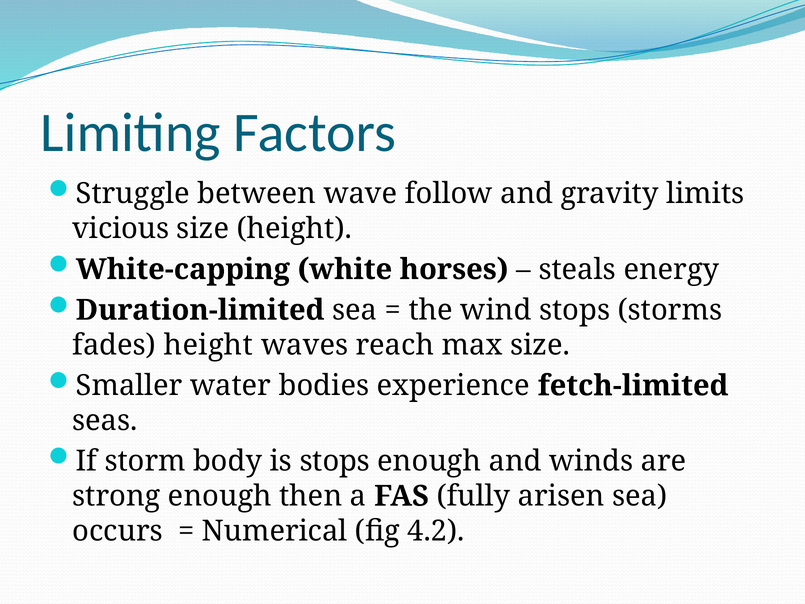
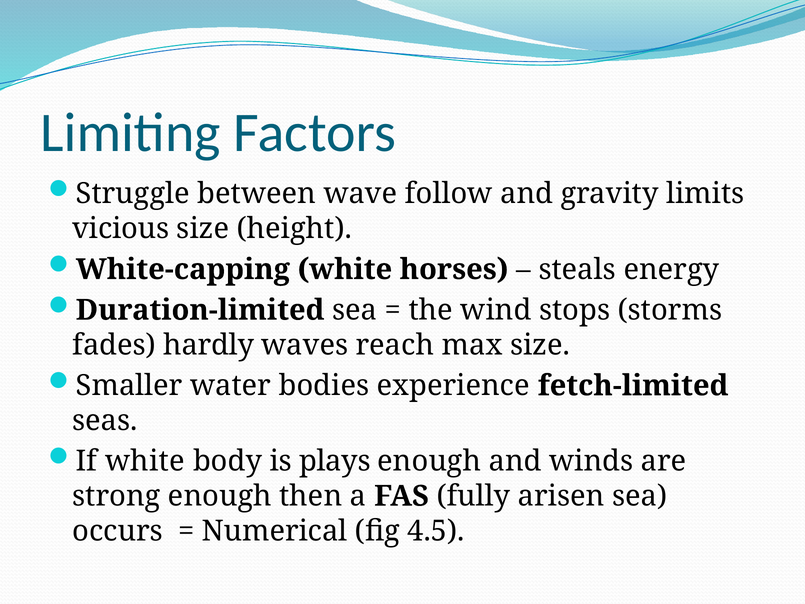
fades height: height -> hardly
If storm: storm -> white
is stops: stops -> plays
4.2: 4.2 -> 4.5
